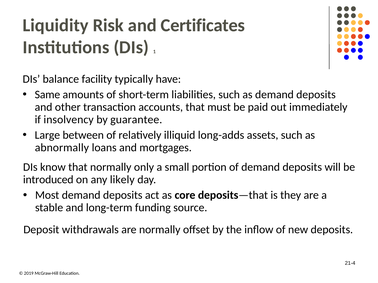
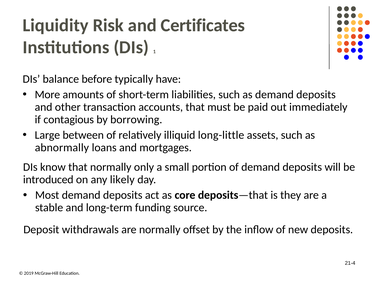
facility: facility -> before
Same: Same -> More
insolvency: insolvency -> contagious
guarantee: guarantee -> borrowing
long-adds: long-adds -> long-little
